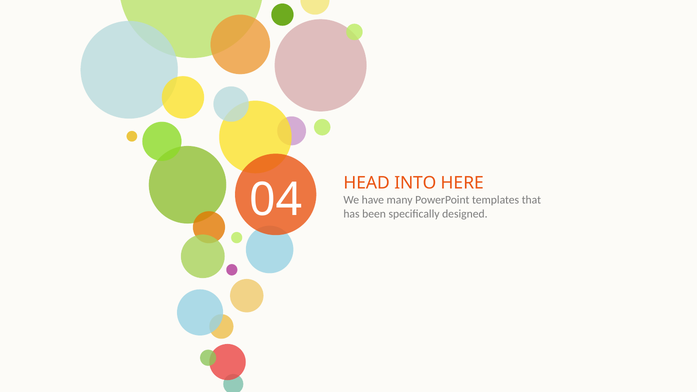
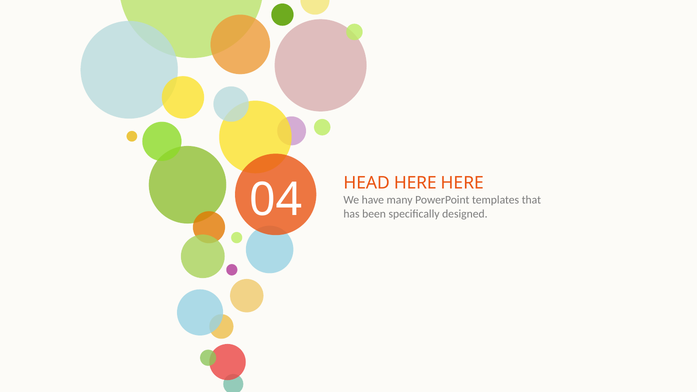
HEAD INTO: INTO -> HERE
